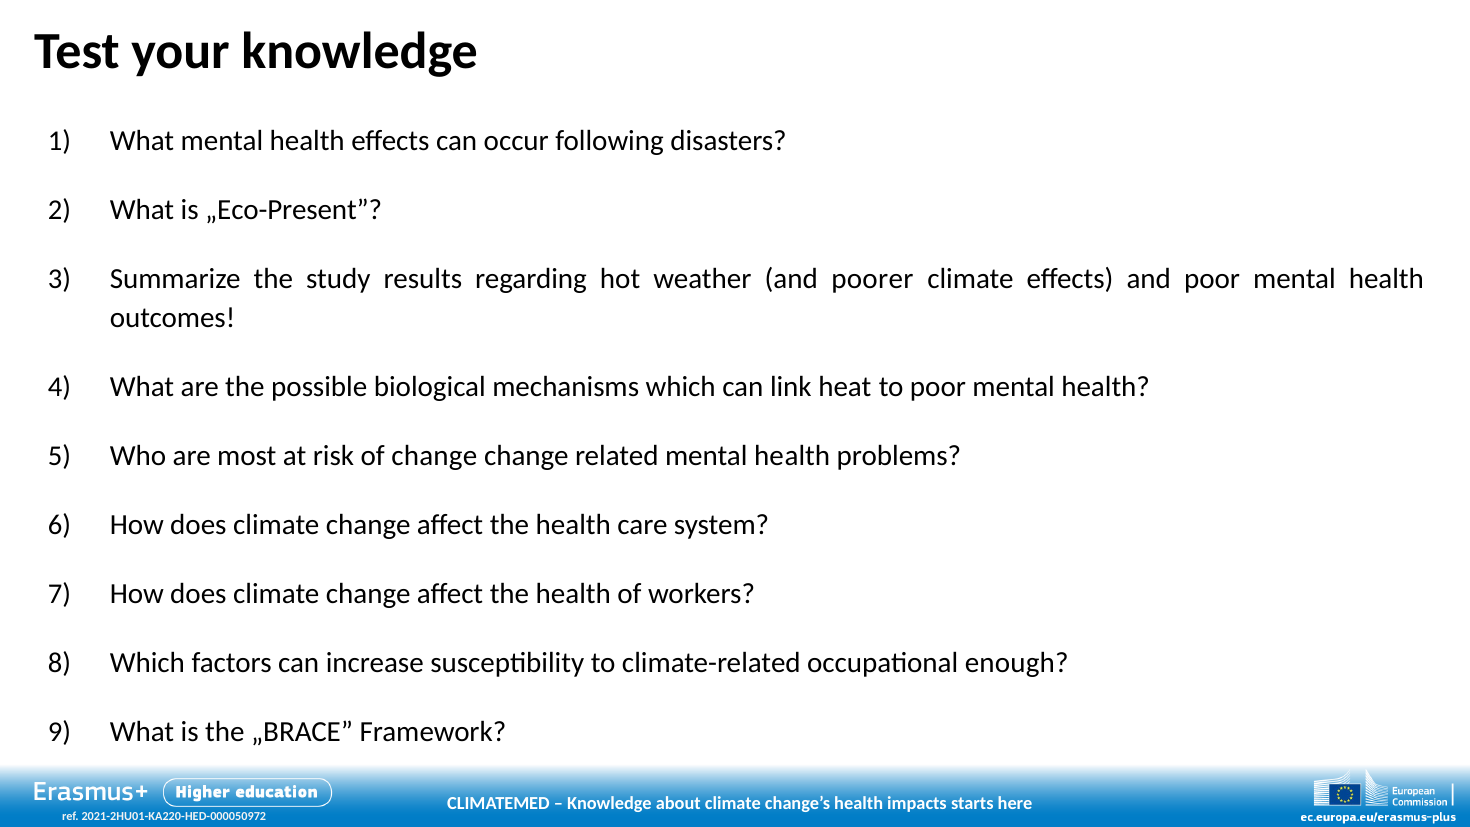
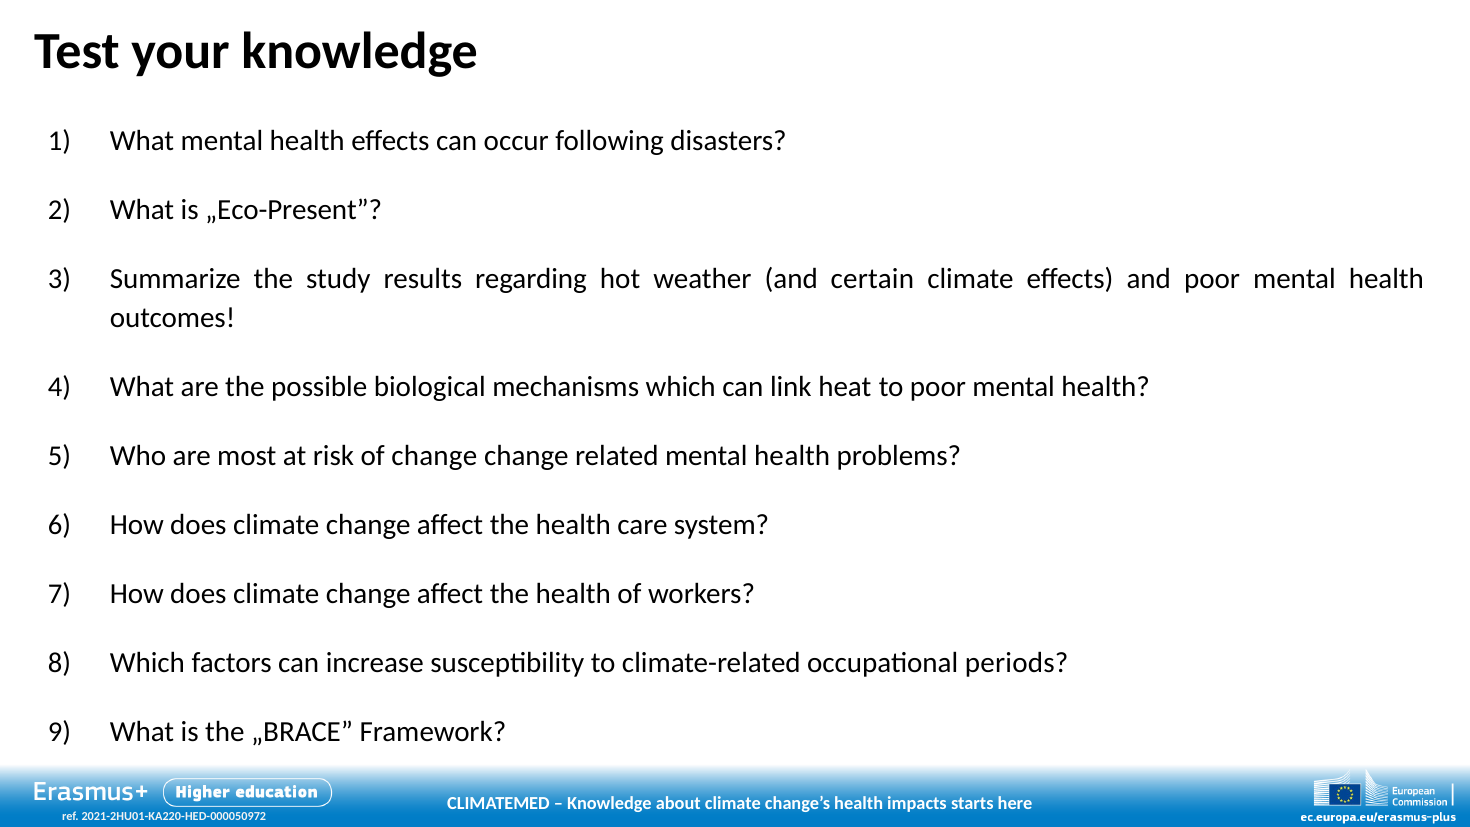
poorer: poorer -> certain
enough: enough -> periods
